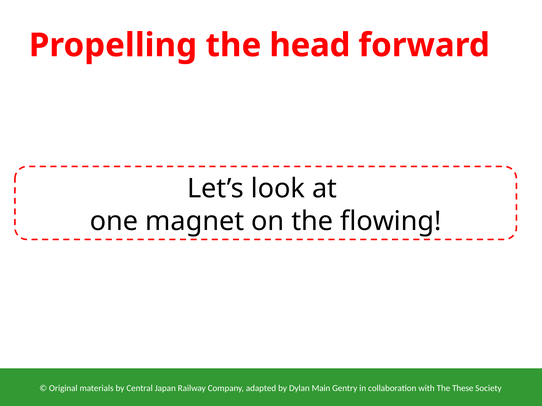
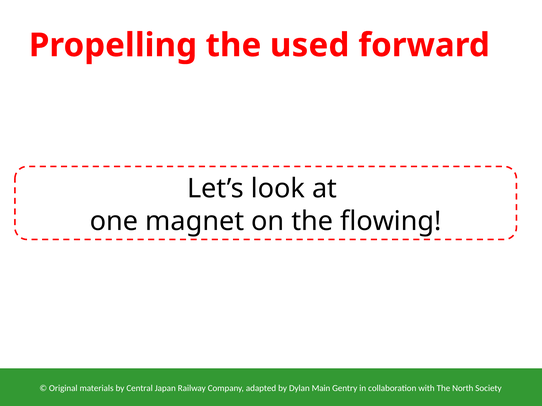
head: head -> used
These: These -> North
